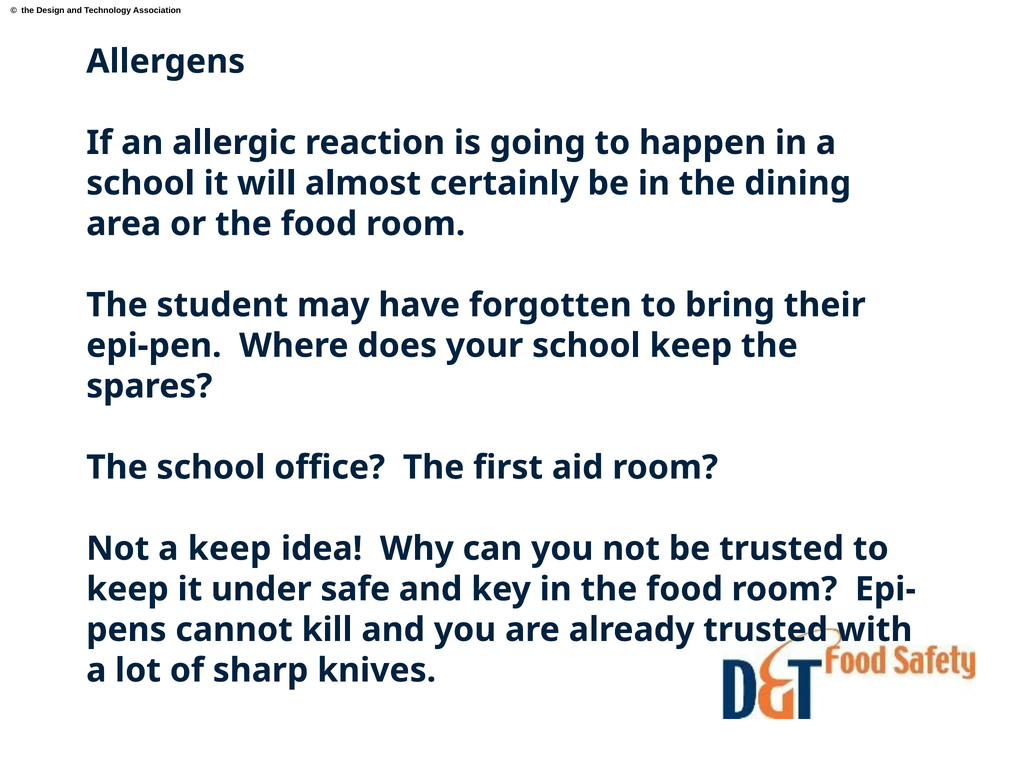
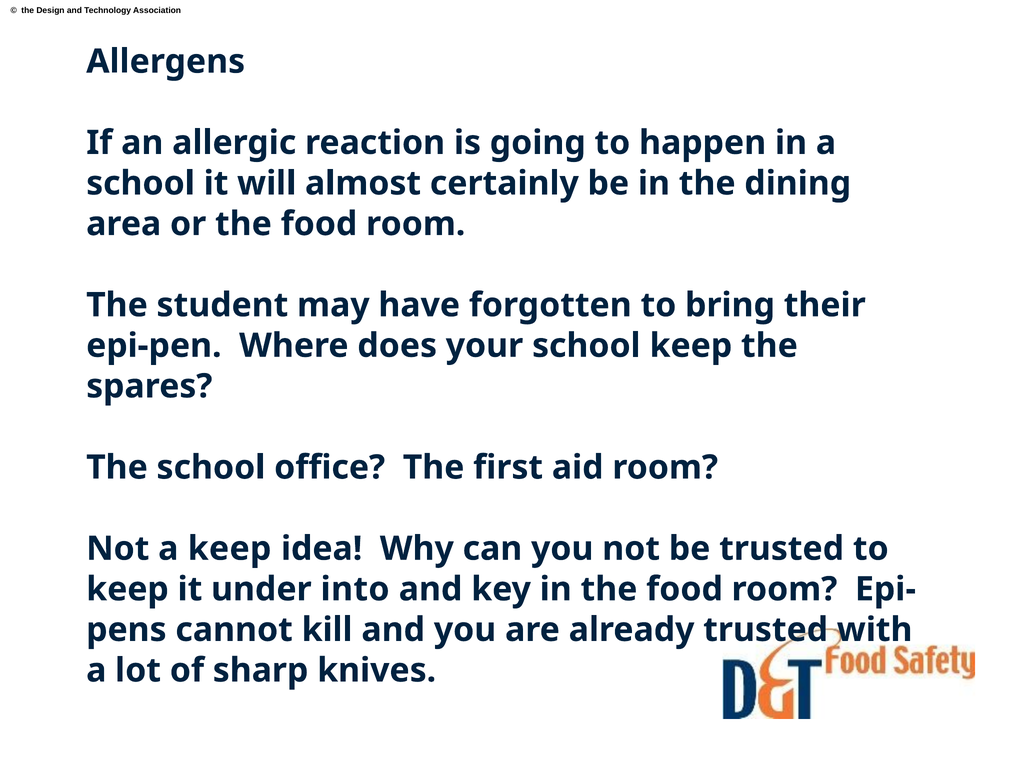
safe: safe -> into
